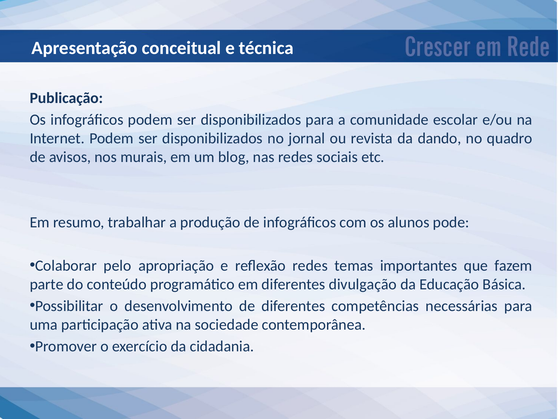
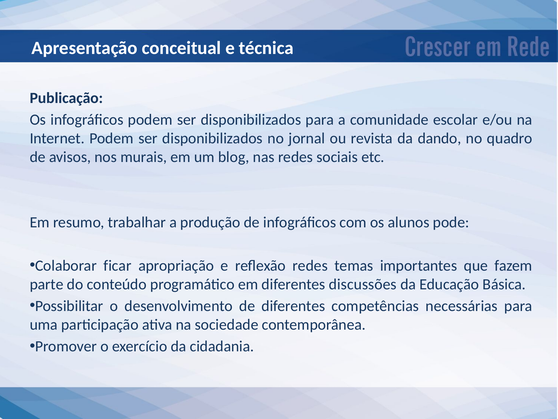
pelo: pelo -> ficar
divulgação: divulgação -> discussões
